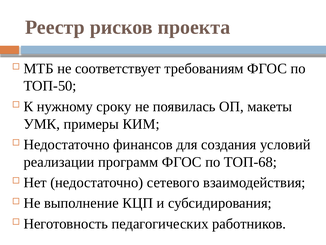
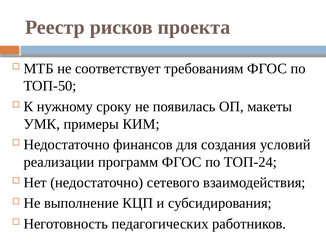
ТОП-68: ТОП-68 -> ТОП-24
